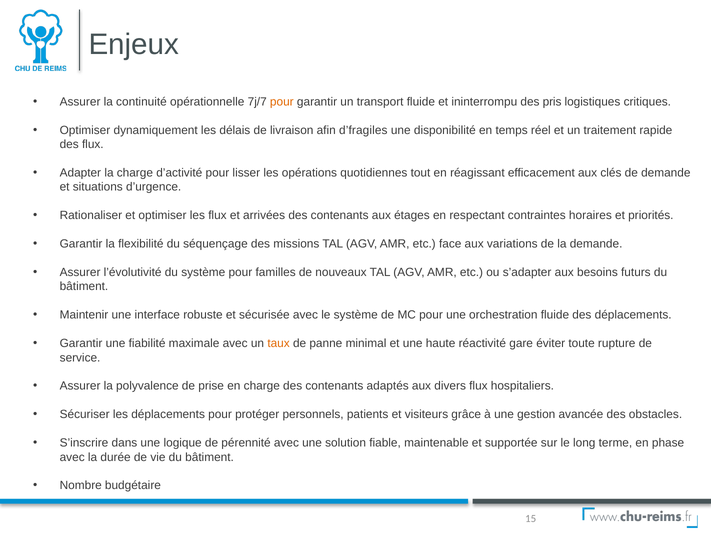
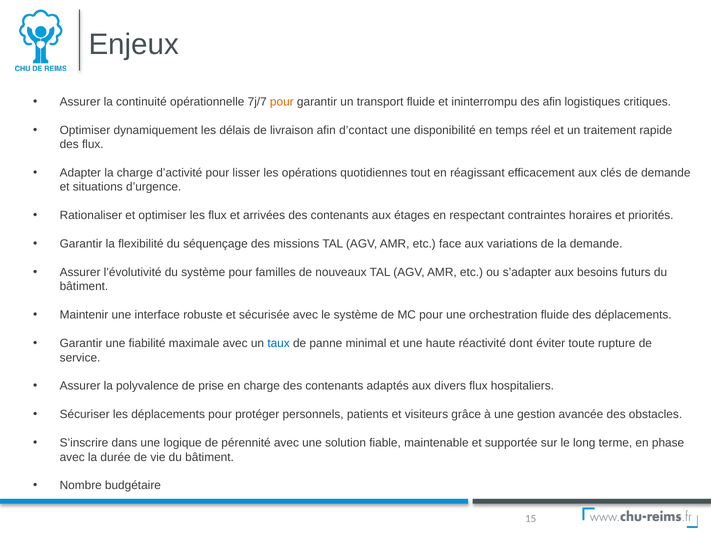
des pris: pris -> afin
d’fragiles: d’fragiles -> d’contact
taux colour: orange -> blue
gare: gare -> dont
